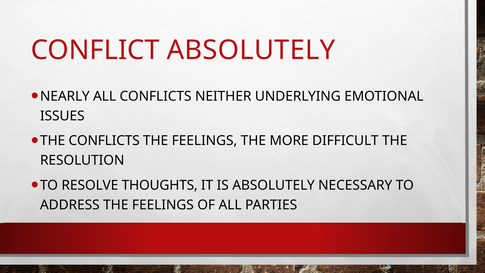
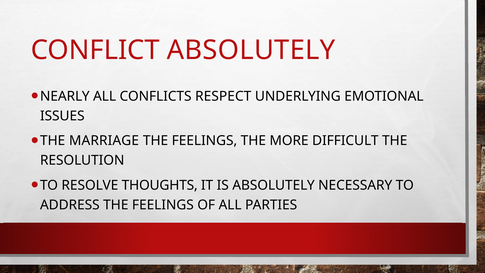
NEITHER: NEITHER -> RESPECT
THE CONFLICTS: CONFLICTS -> MARRIAGE
